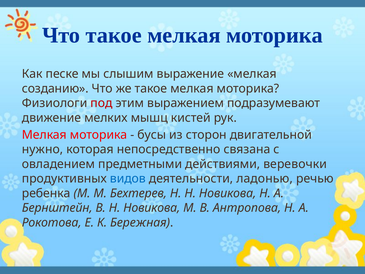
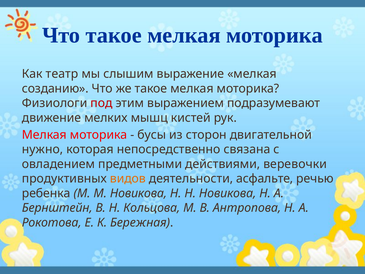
песке: песке -> театр
видов colour: blue -> orange
ладонью: ладонью -> асфальте
М Бехтерев: Бехтерев -> Новикова
В Н Новикова: Новикова -> Кольцова
